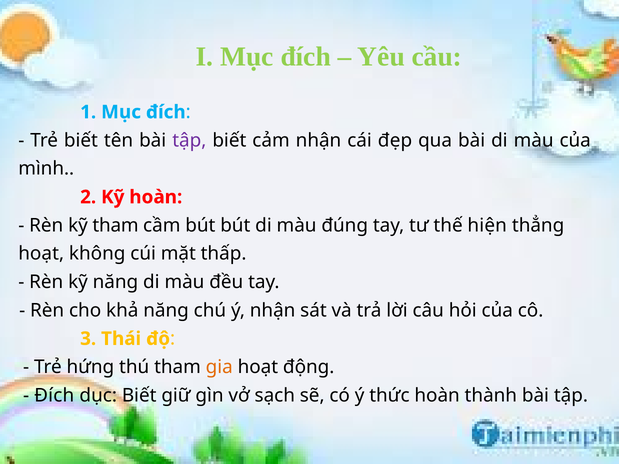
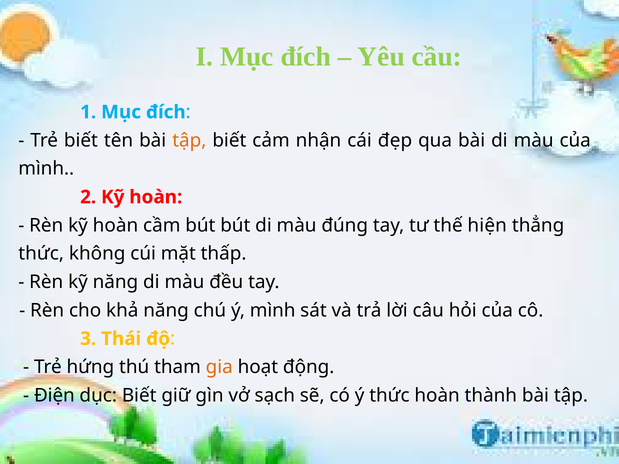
tập at (189, 140) colour: purple -> orange
Rèn kỹ tham: tham -> hoàn
hoạt at (41, 254): hoạt -> thức
ý nhận: nhận -> mình
Đích at (54, 396): Đích -> Điện
